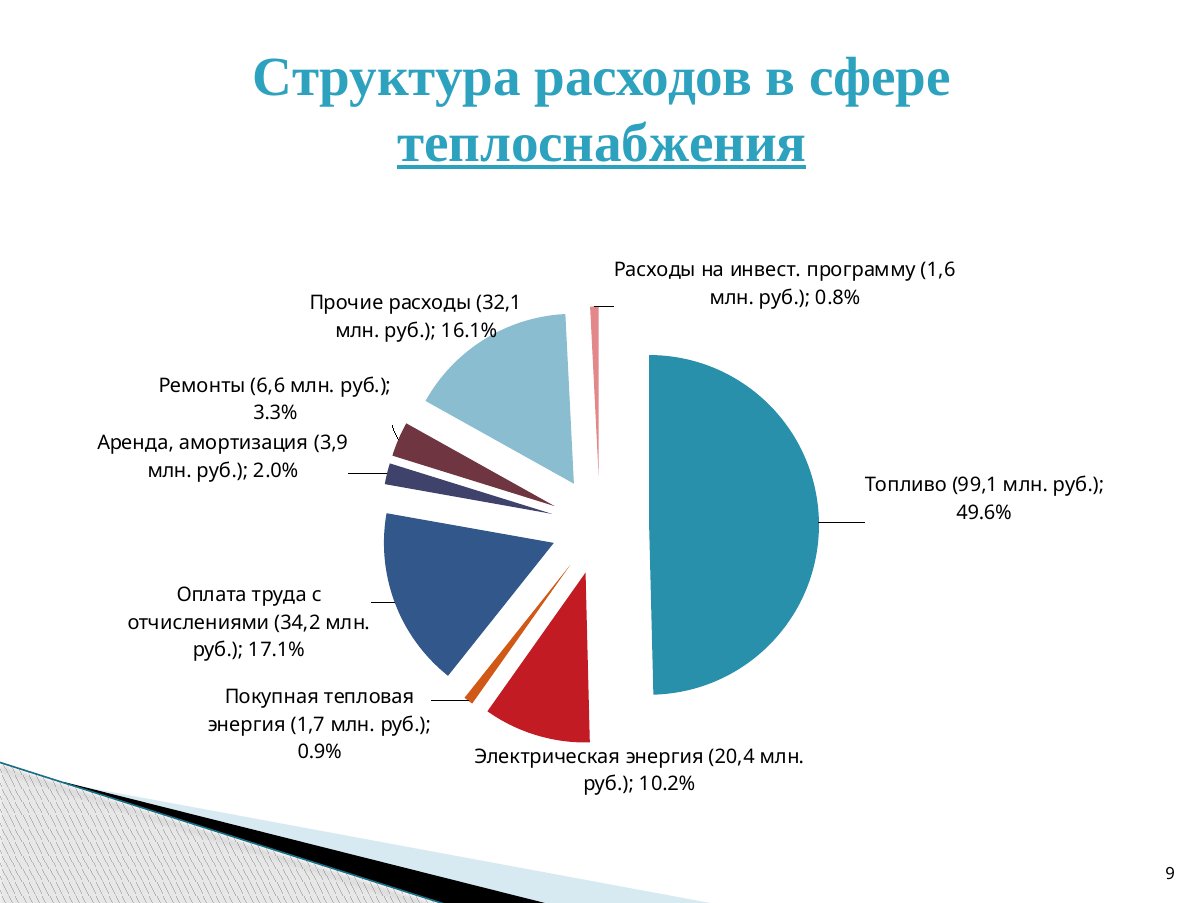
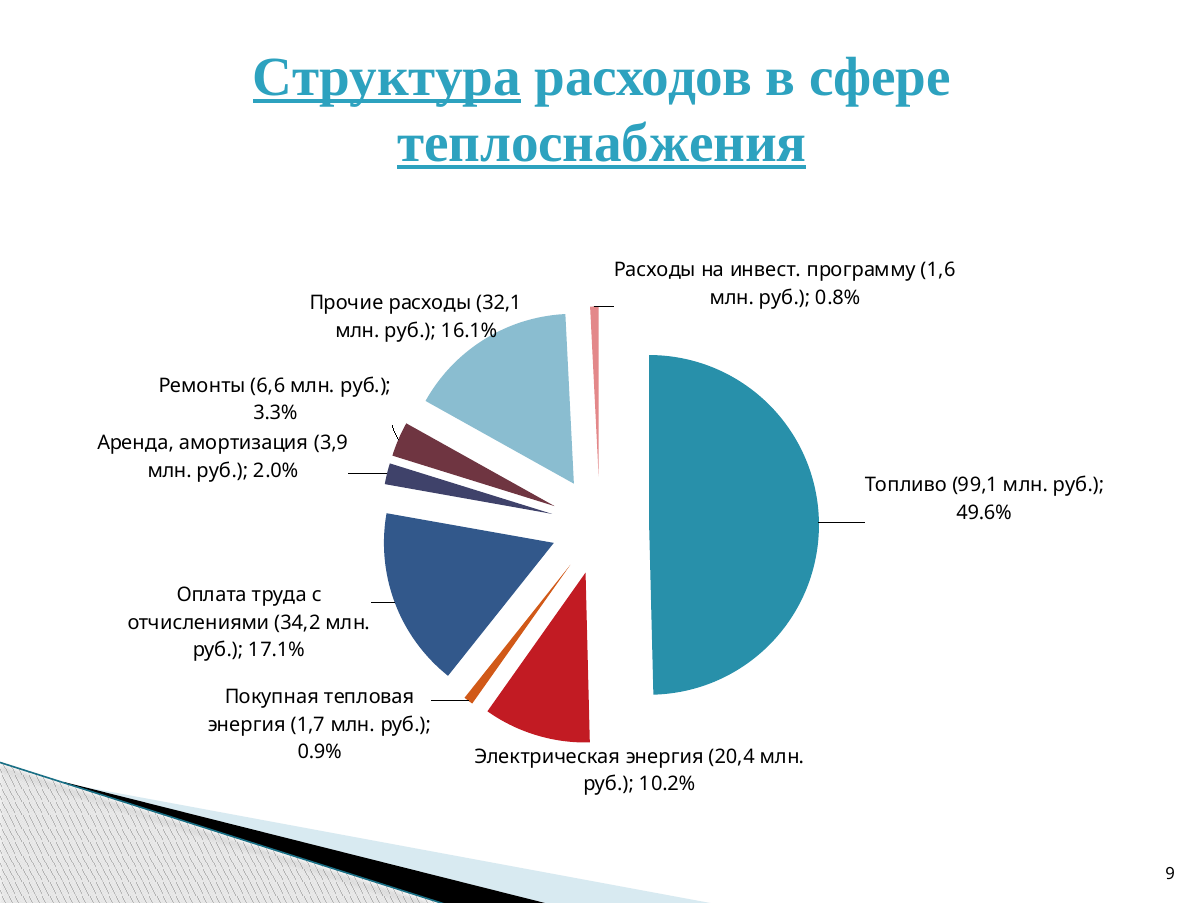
Структура underline: none -> present
